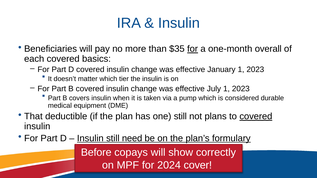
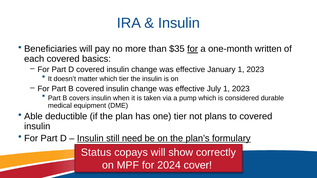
overall: overall -> written
That: That -> Able
one still: still -> tier
covered at (256, 117) underline: present -> none
Before: Before -> Status
